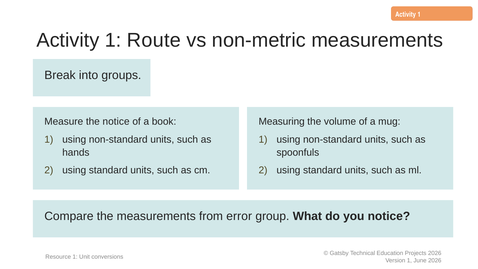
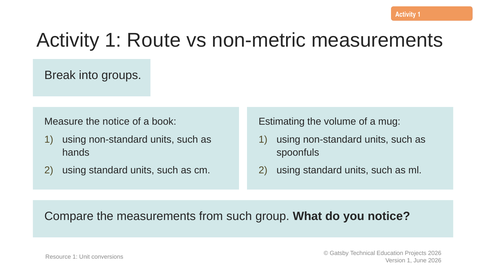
Measuring: Measuring -> Estimating
from error: error -> such
